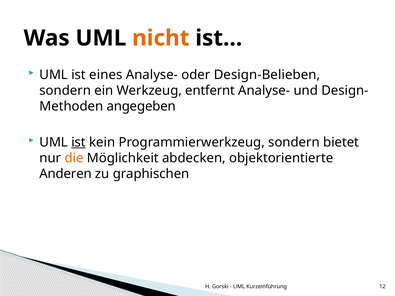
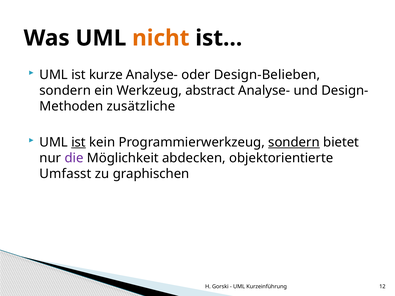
eines: eines -> kurze
entfernt: entfernt -> abstract
angegeben: angegeben -> zusätzliche
sondern at (294, 142) underline: none -> present
die colour: orange -> purple
Anderen: Anderen -> Umfasst
